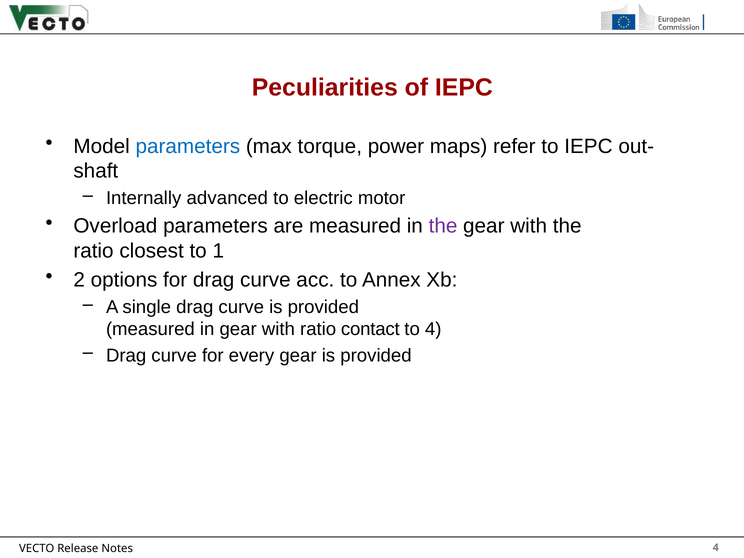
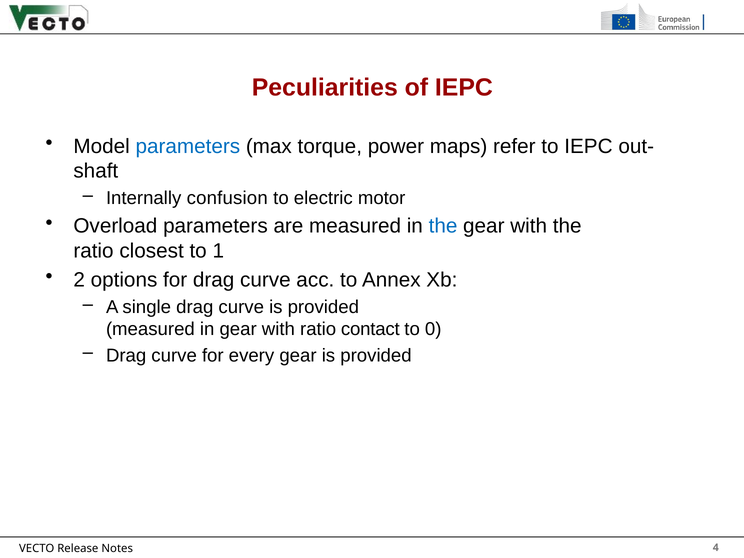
advanced: advanced -> confusion
the at (443, 226) colour: purple -> blue
to 4: 4 -> 0
